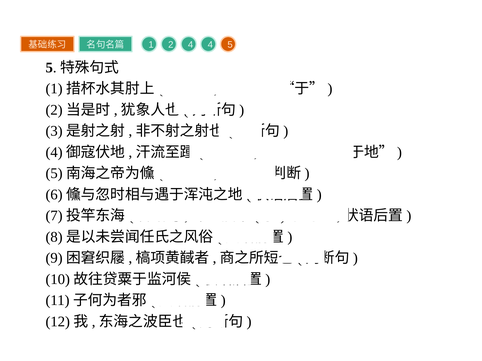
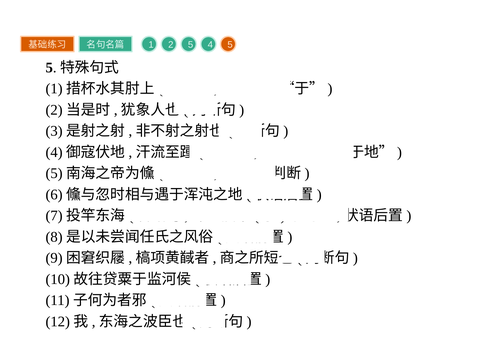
2 4: 4 -> 5
